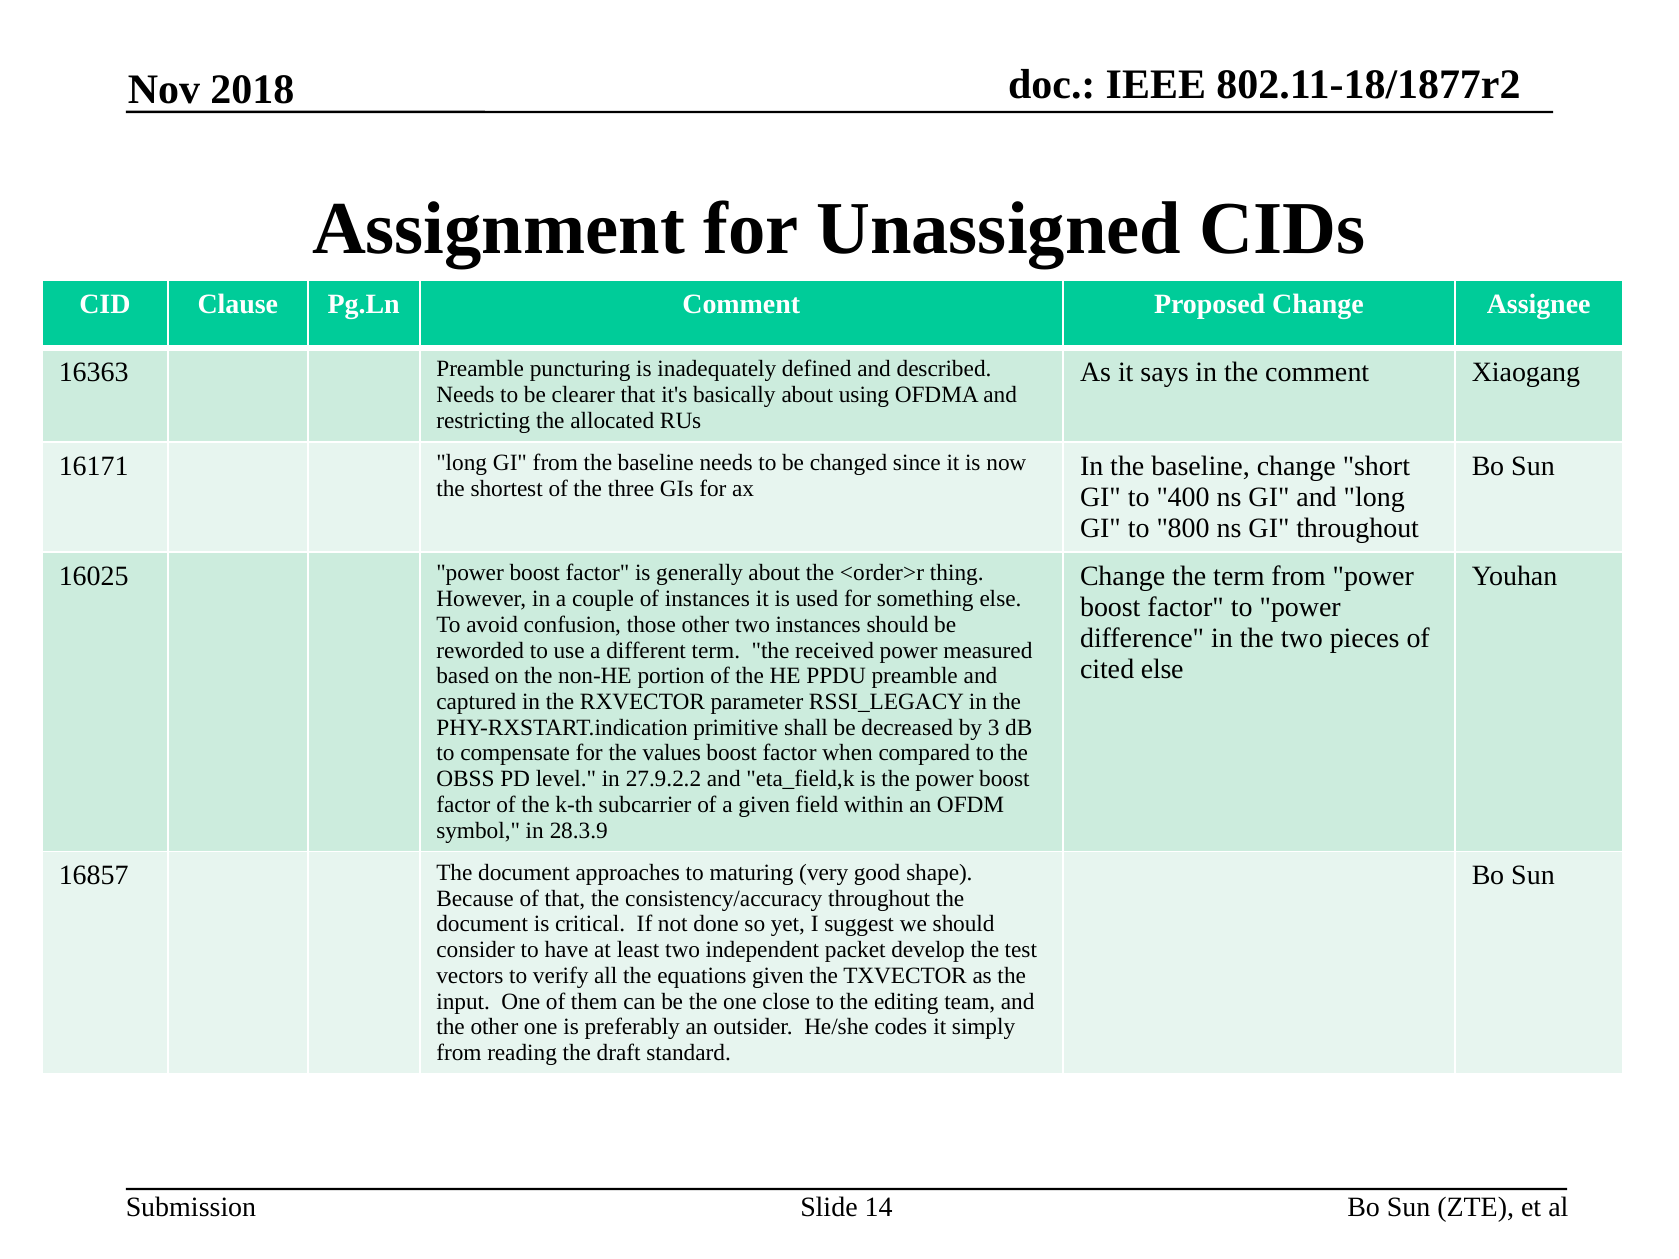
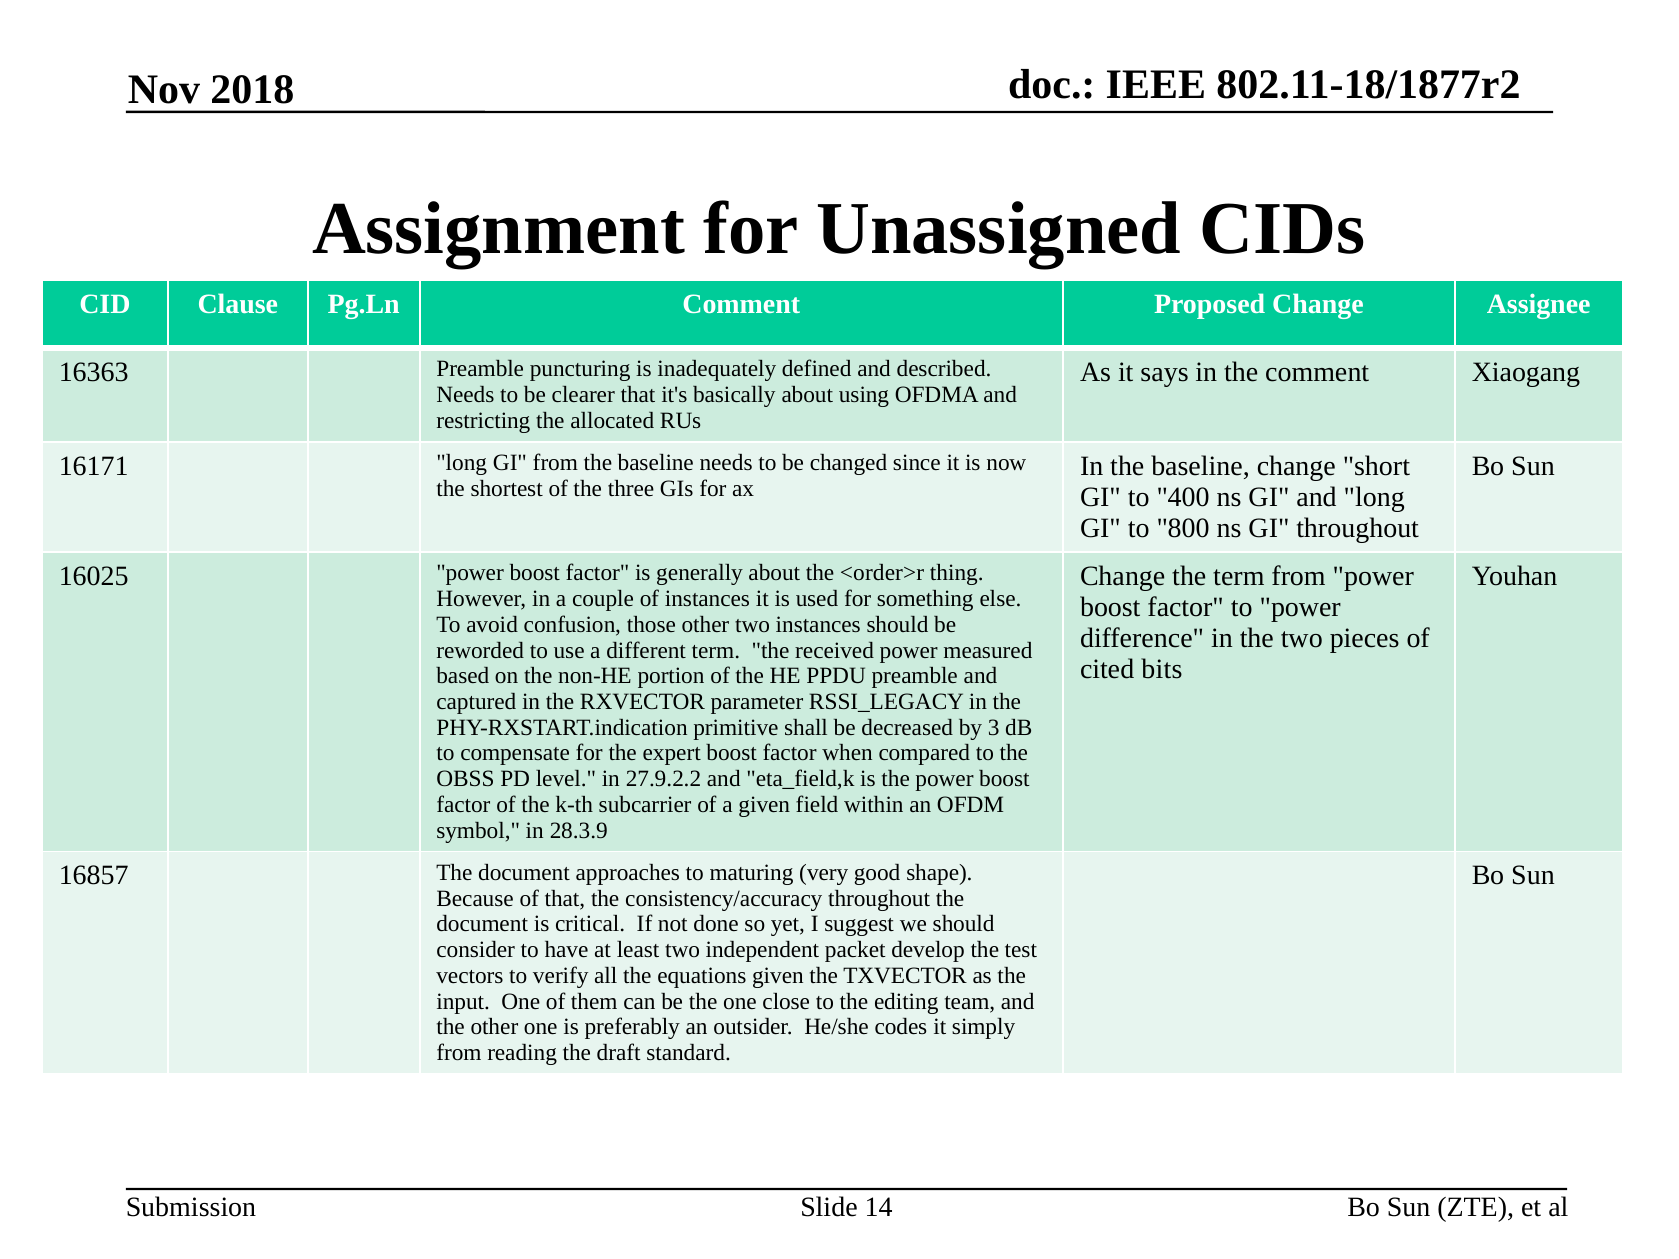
cited else: else -> bits
values: values -> expert
